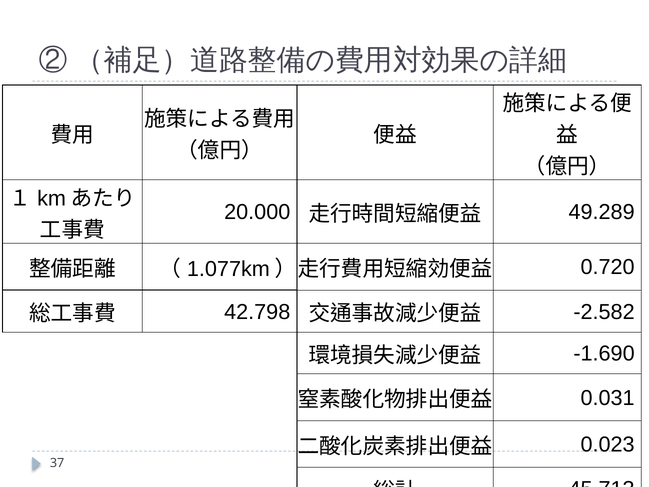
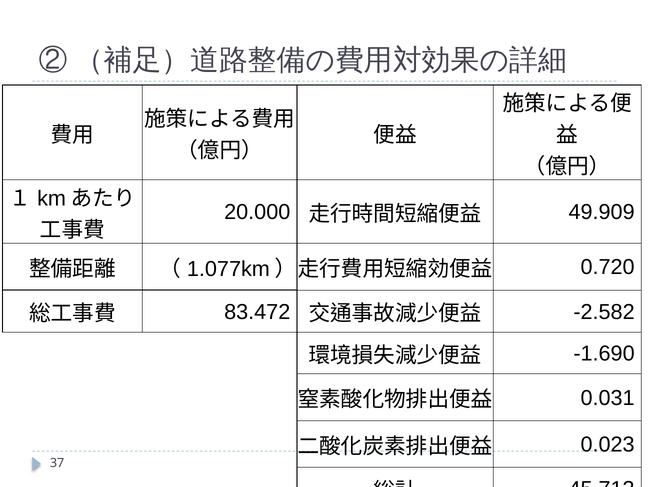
49.289: 49.289 -> 49.909
42.798: 42.798 -> 83.472
